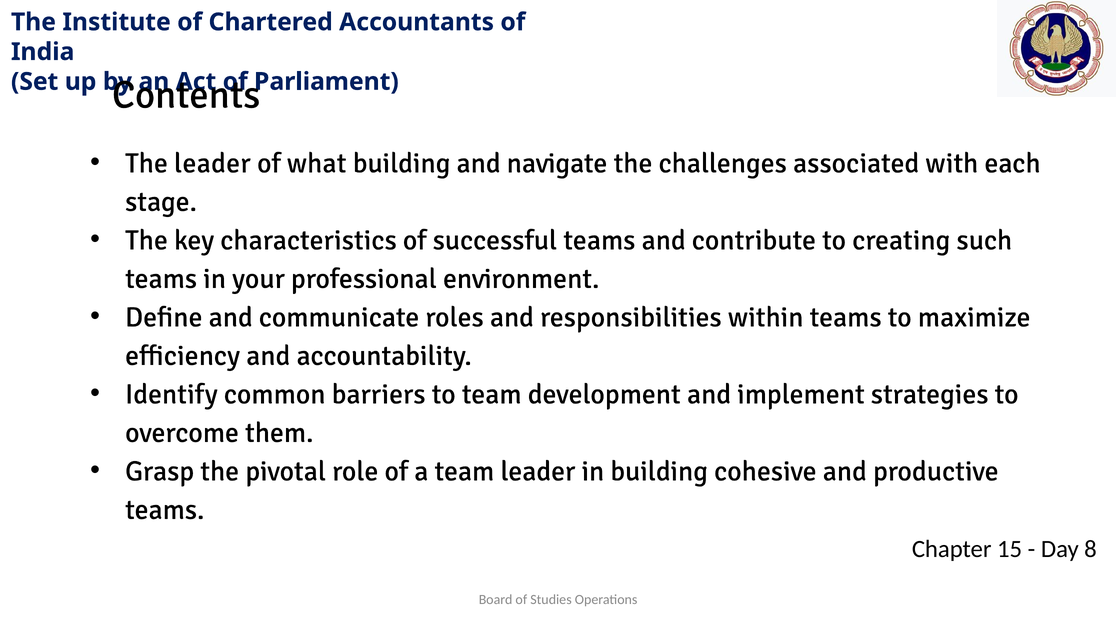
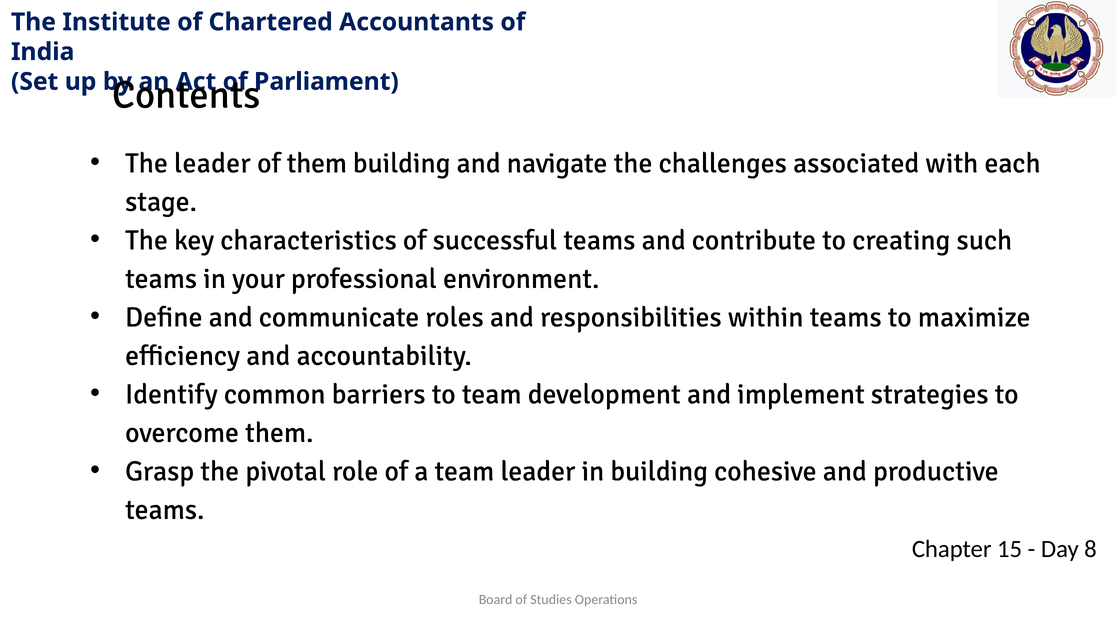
of what: what -> them
